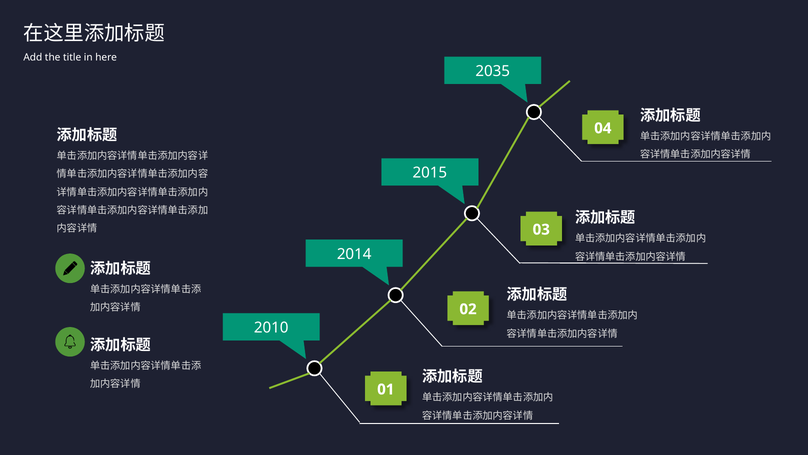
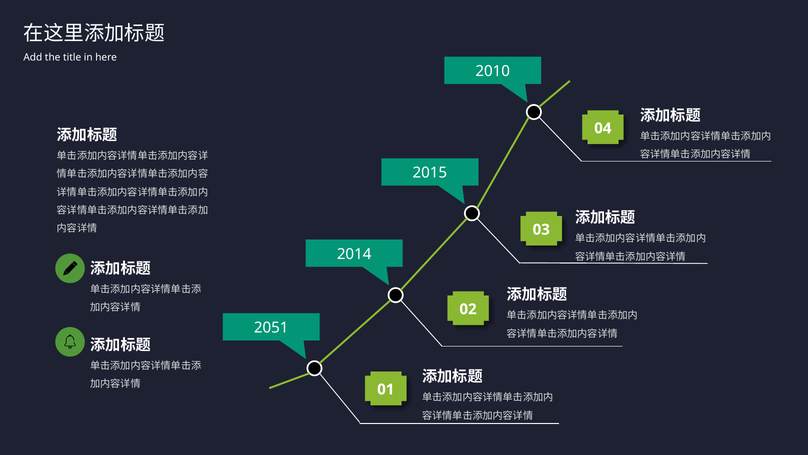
2035: 2035 -> 2010
2010: 2010 -> 2051
